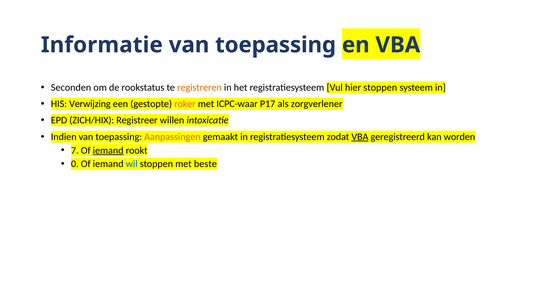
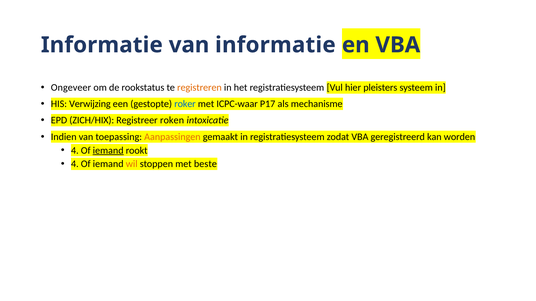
toepassing at (276, 45): toepassing -> informatie
Seconden: Seconden -> Ongeveer
hier stoppen: stoppen -> pleisters
roker colour: orange -> blue
zorgverlener: zorgverlener -> mechanisme
willen: willen -> roken
VBA at (360, 137) underline: present -> none
7 at (75, 151): 7 -> 4
0 at (75, 164): 0 -> 4
wil colour: blue -> orange
